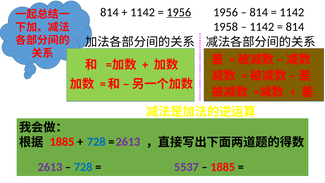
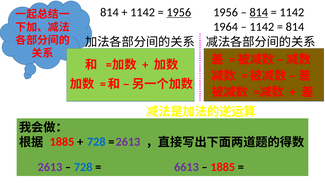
814 at (259, 12) underline: none -> present
1958: 1958 -> 1964
5537: 5537 -> 6613
